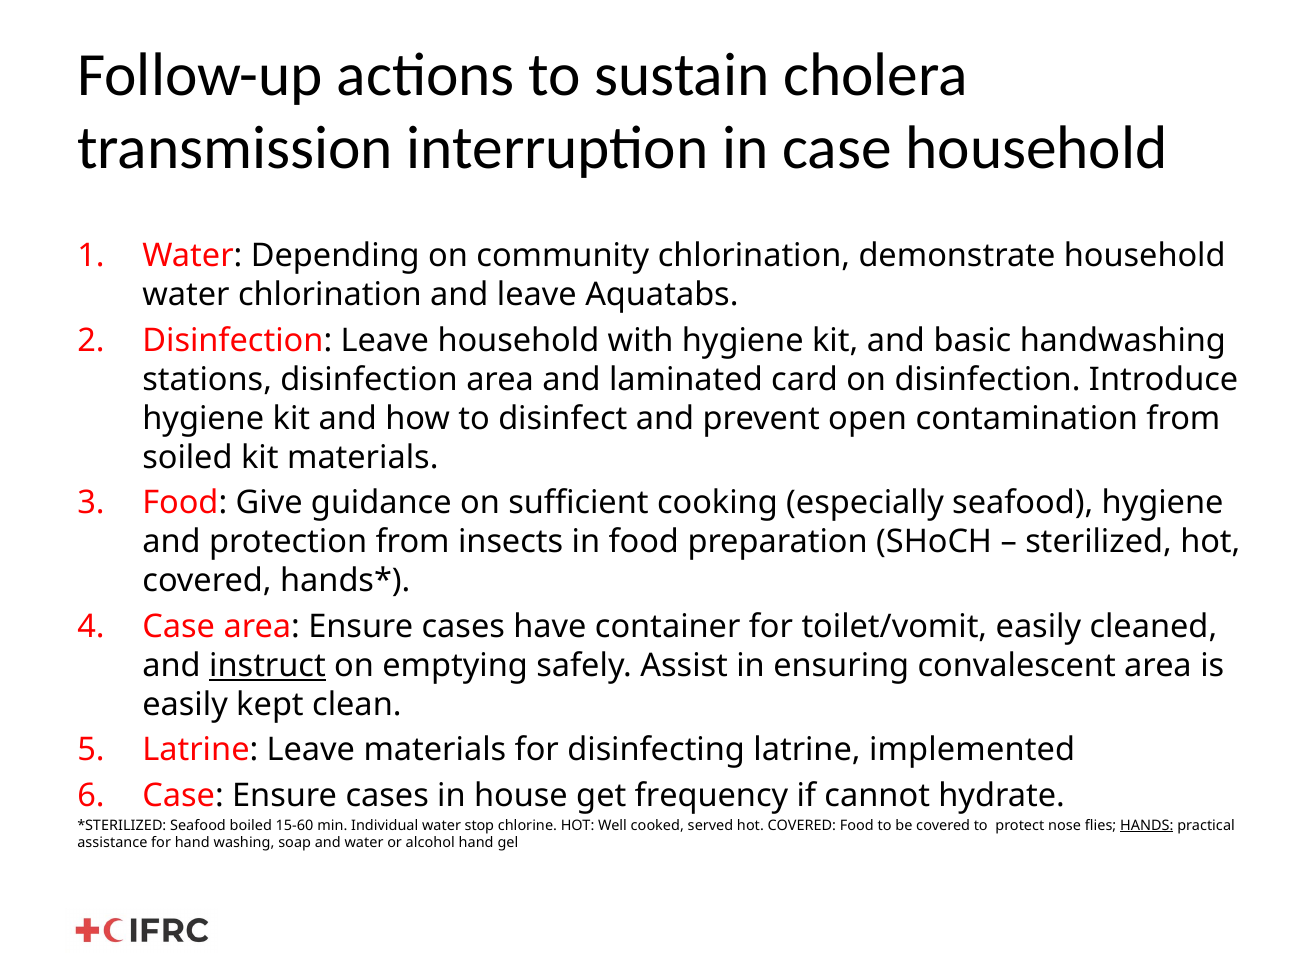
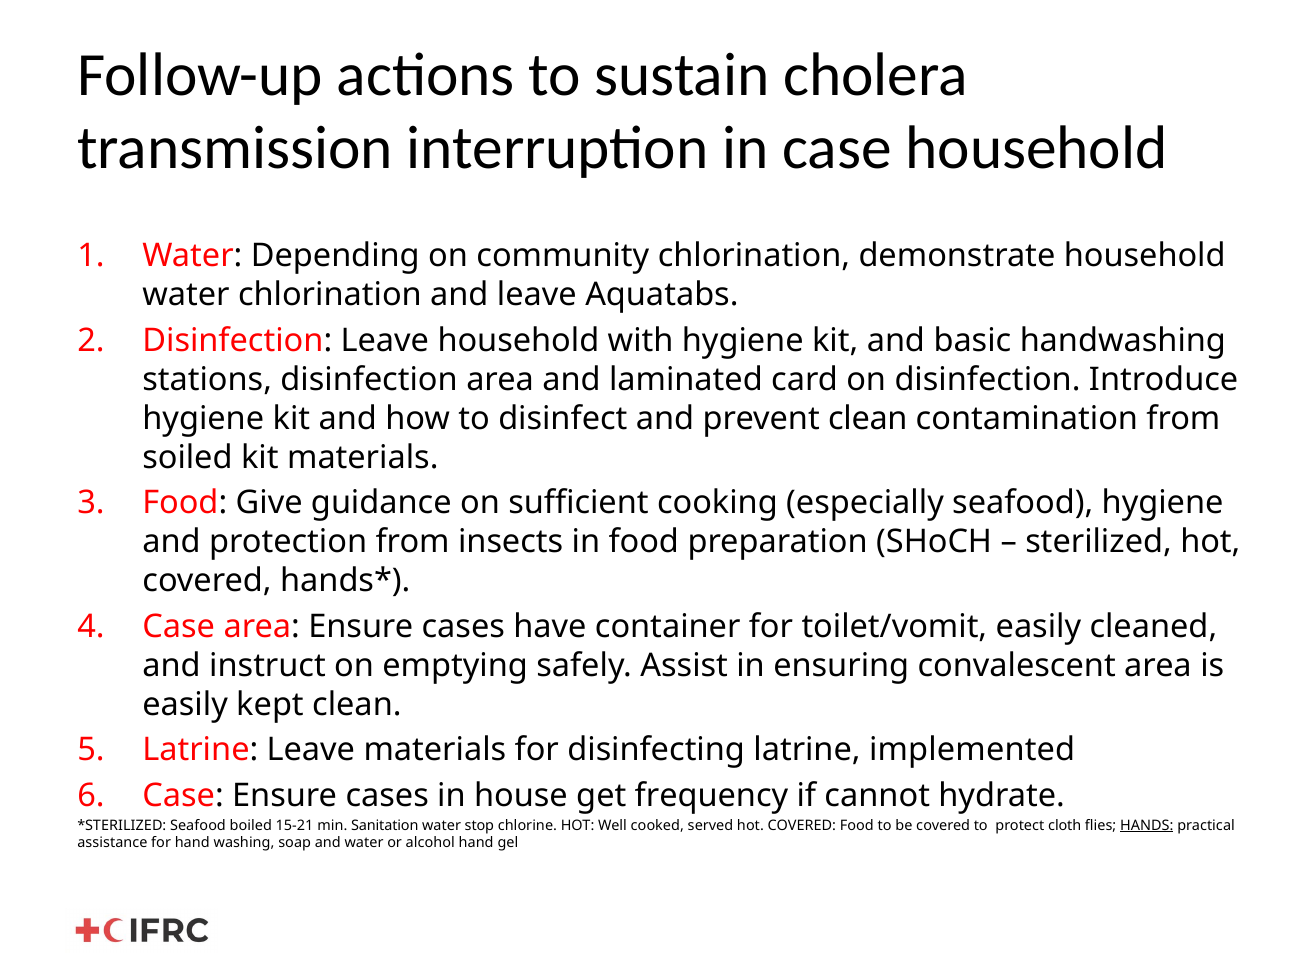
prevent open: open -> clean
instruct underline: present -> none
15-60: 15-60 -> 15-21
Individual: Individual -> Sanitation
nose: nose -> cloth
